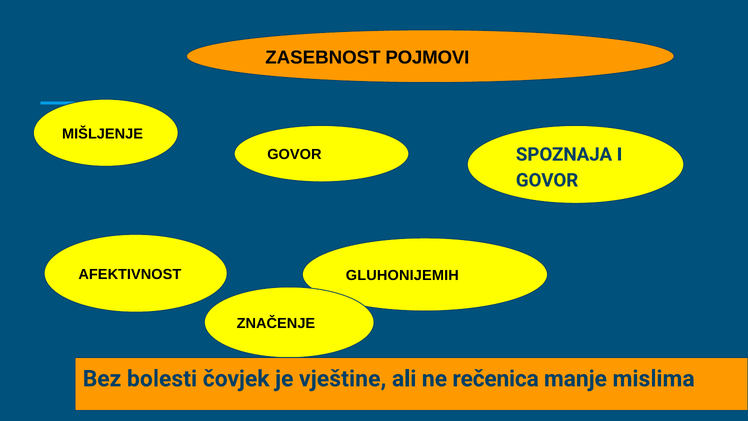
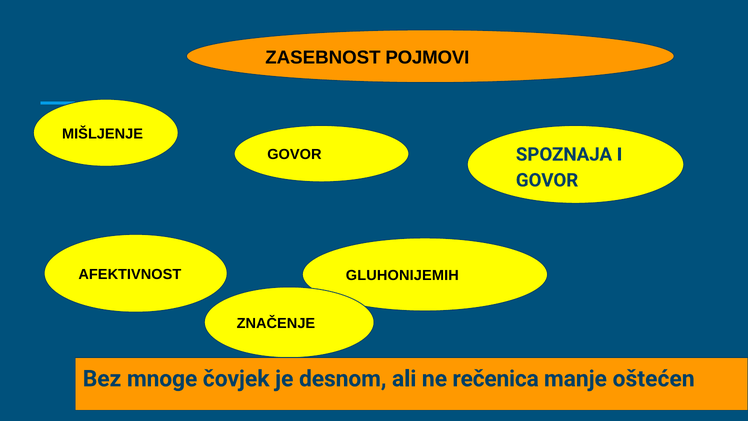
bolesti: bolesti -> mnoge
vještine: vještine -> desnom
mislima: mislima -> oštećen
